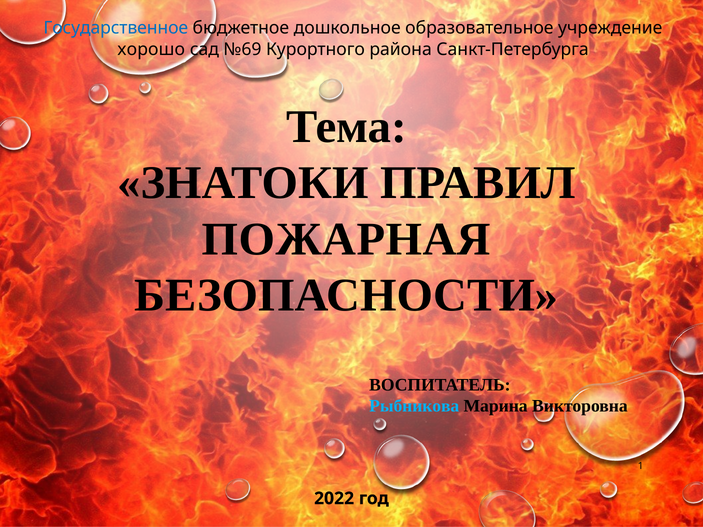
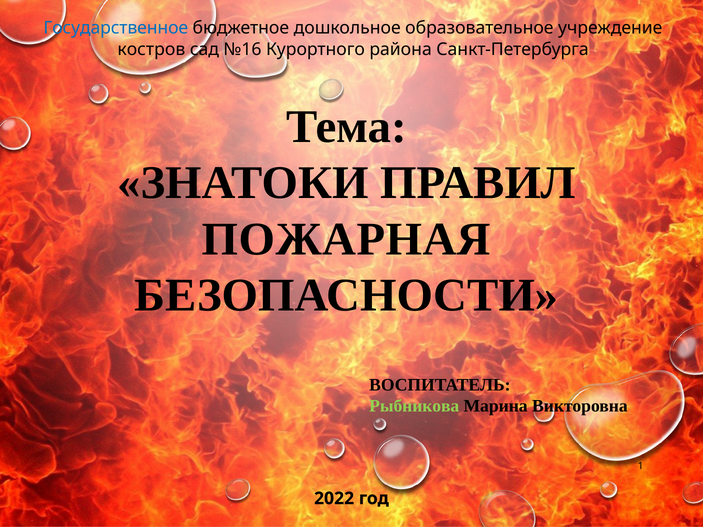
хорошо: хорошо -> костров
№69: №69 -> №16
Рыбникова colour: light blue -> light green
